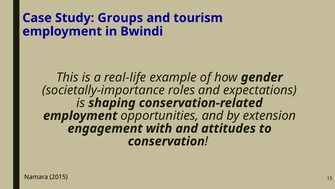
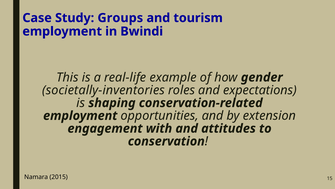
societally-importance: societally-importance -> societally-inventories
